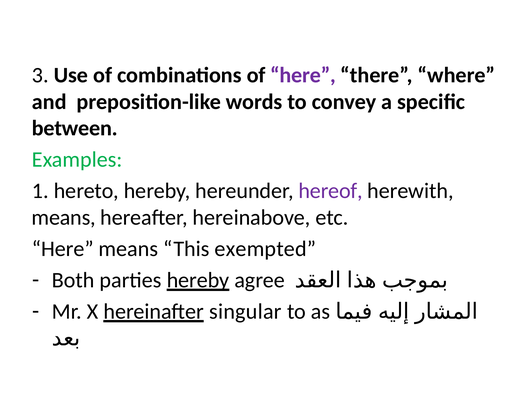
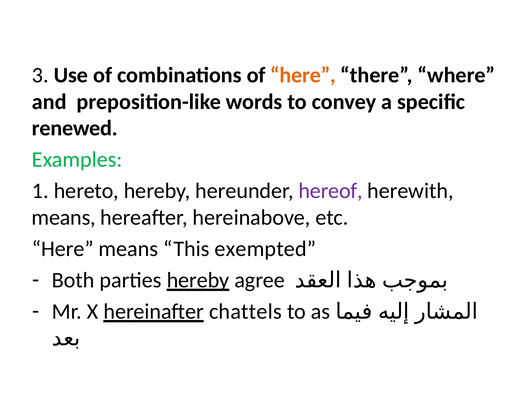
here at (303, 75) colour: purple -> orange
between: between -> renewed
singular: singular -> chattels
